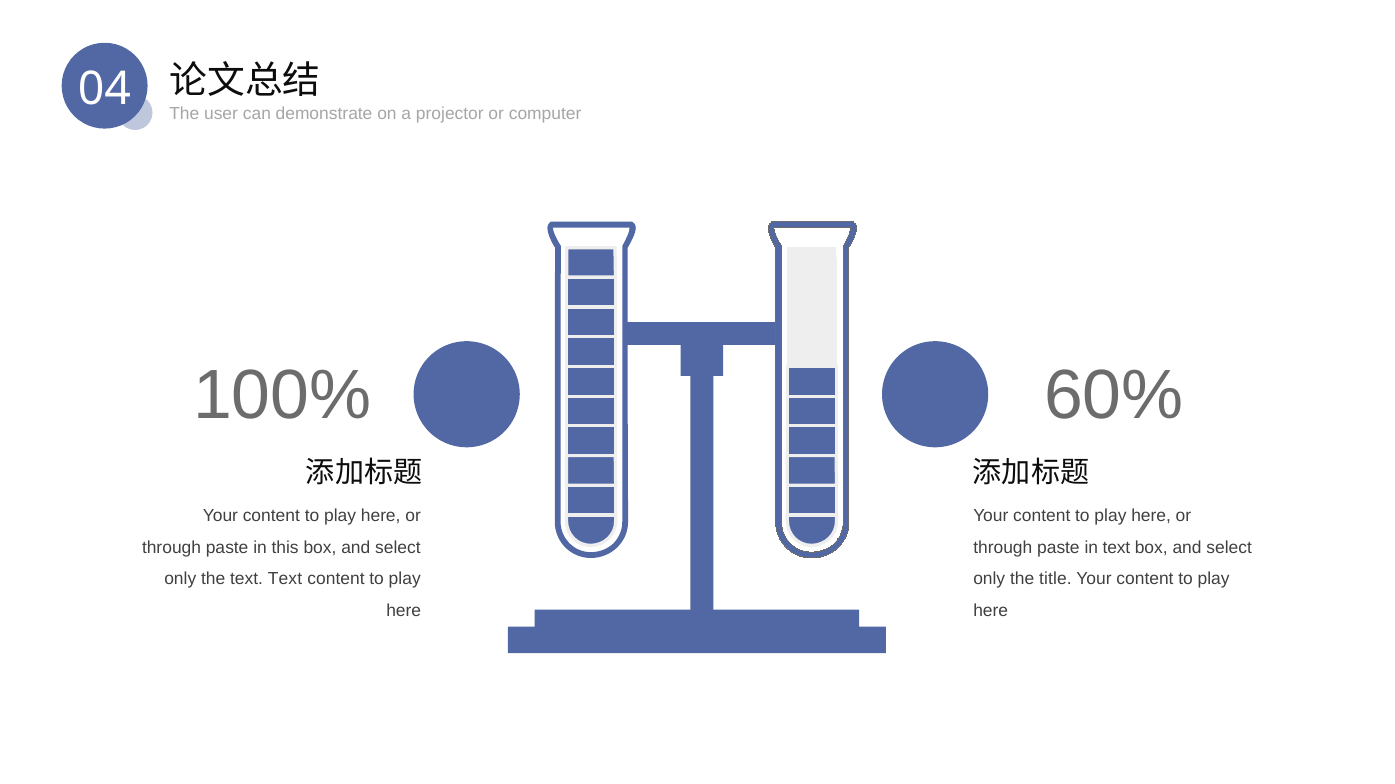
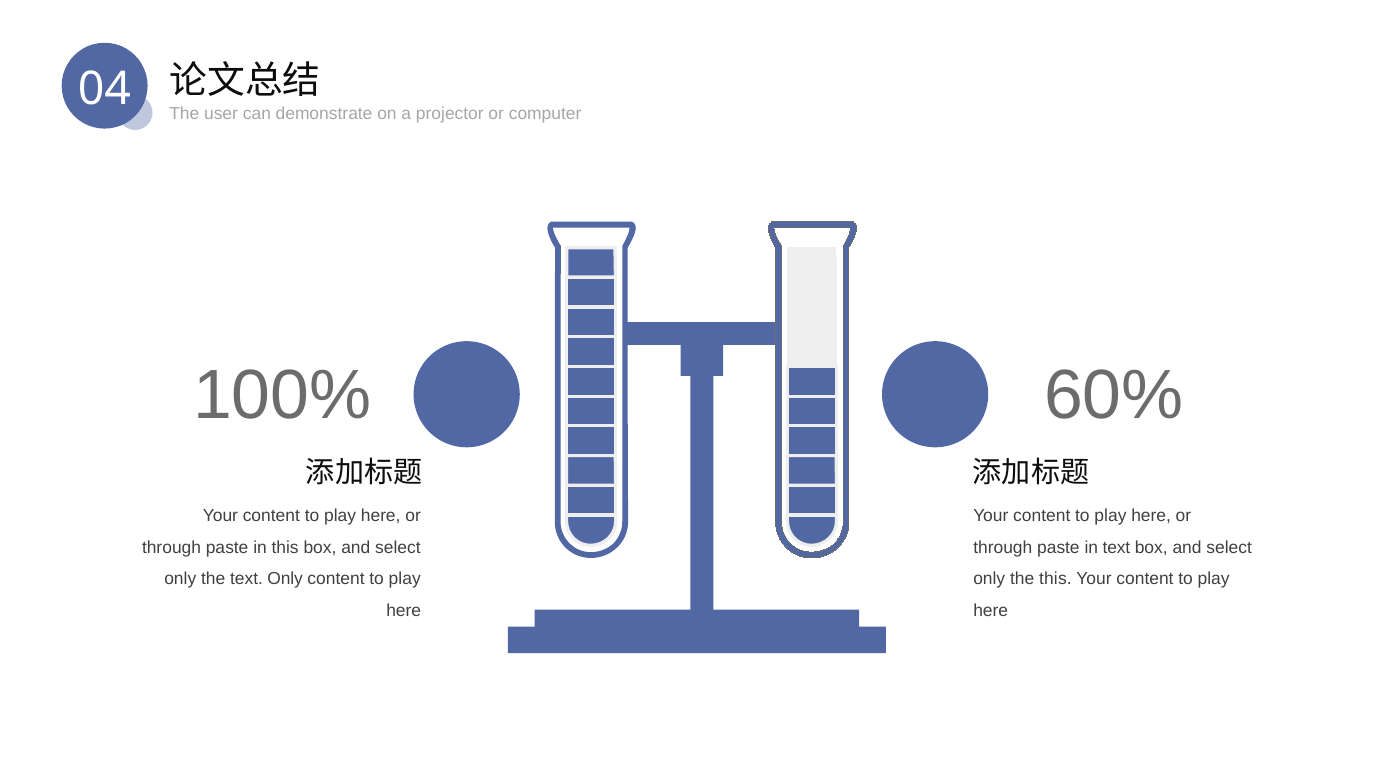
text Text: Text -> Only
the title: title -> this
